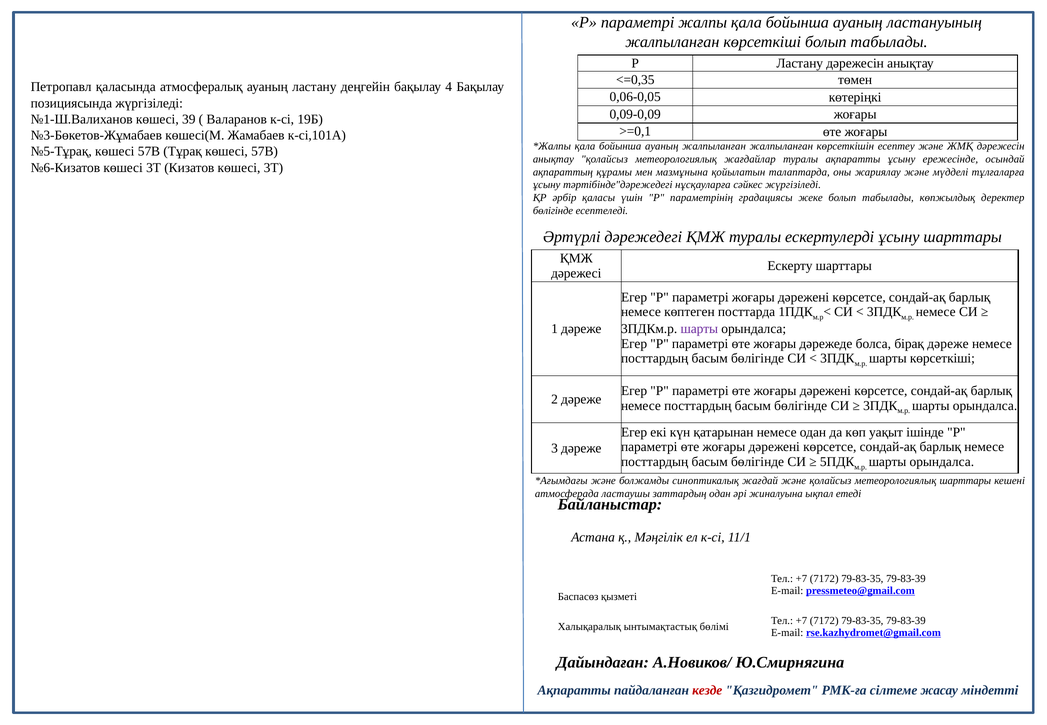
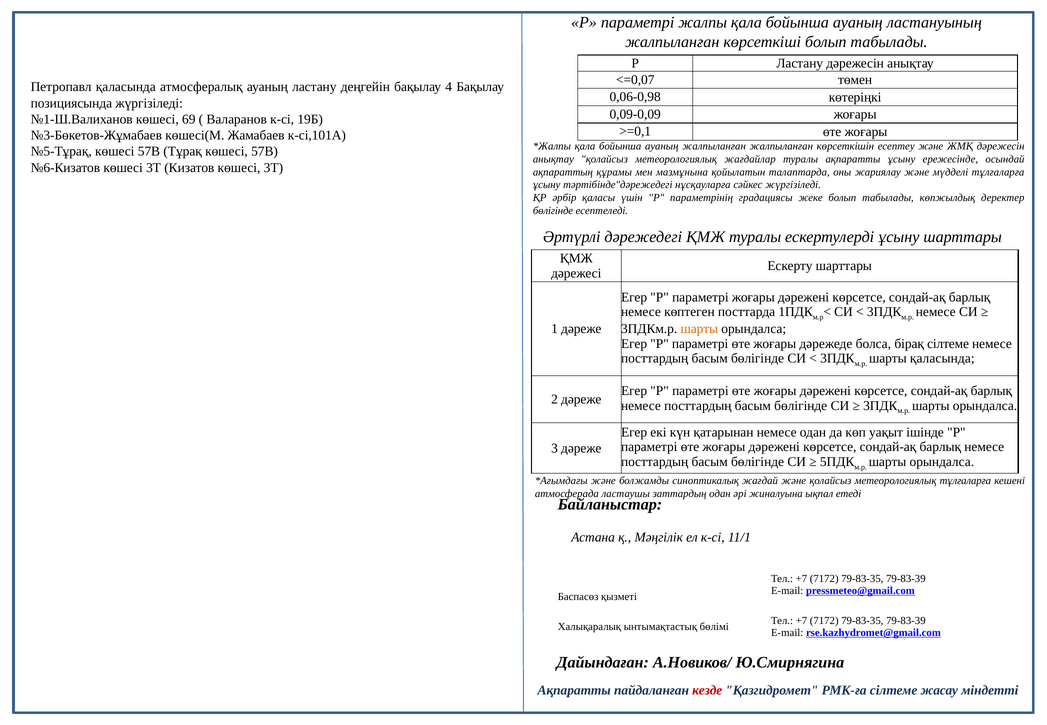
<=0,35: <=0,35 -> <=0,07
0,06-0,05: 0,06-0,05 -> 0,06-0,98
39: 39 -> 69
шарты at (699, 329) colour: purple -> orange
бірақ дәреже: дәреже -> сілтеме
шарты көрсеткіші: көрсеткіші -> қаласында
метеорологиялық шарттары: шарттары -> тұлғаларға
